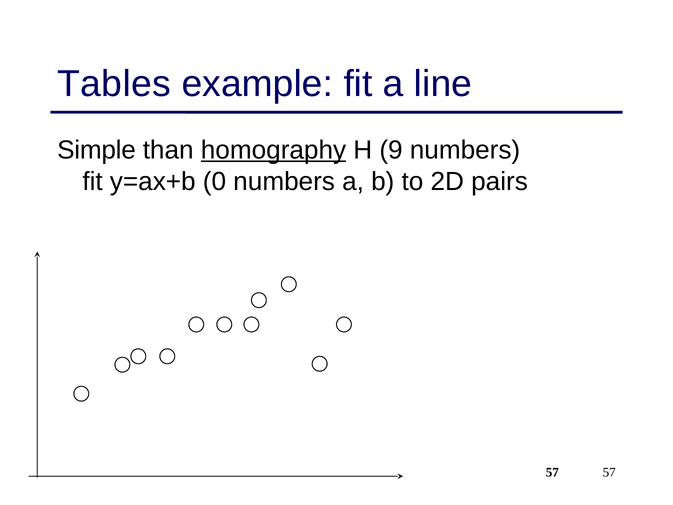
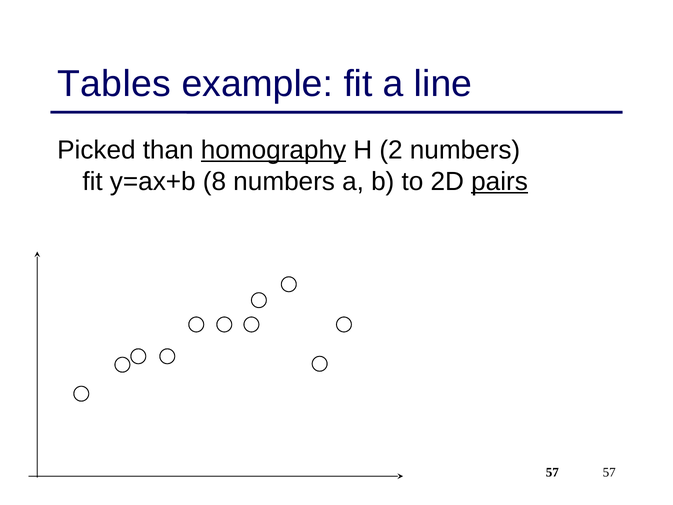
Simple: Simple -> Picked
9: 9 -> 2
0: 0 -> 8
pairs underline: none -> present
